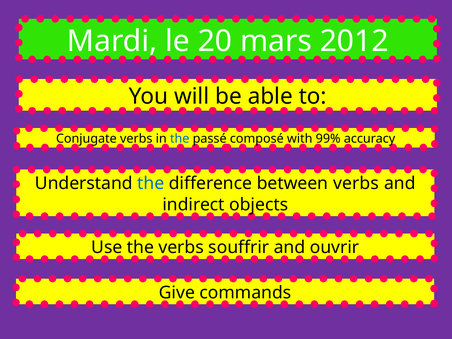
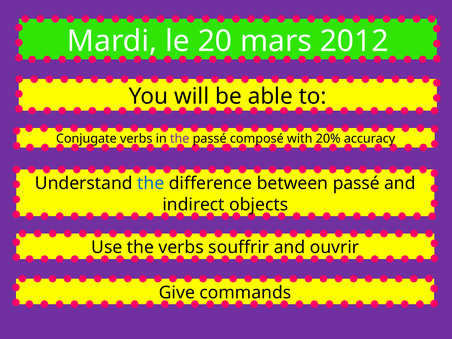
the at (180, 139) colour: blue -> purple
99%: 99% -> 20%
between verbs: verbs -> passé
